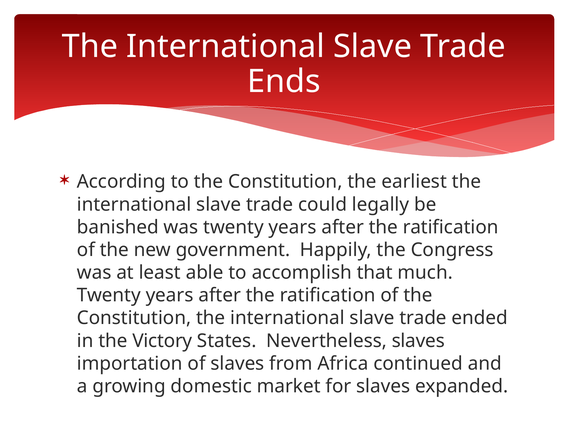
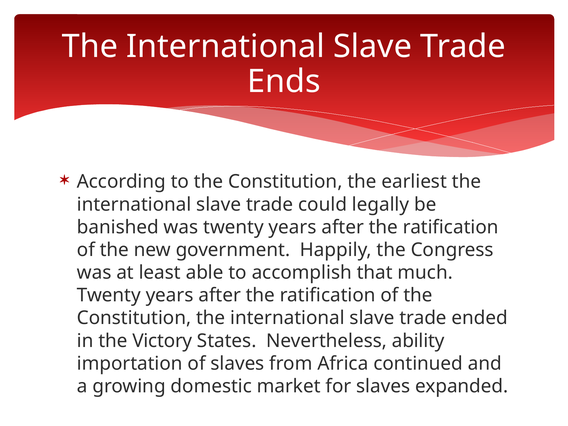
Nevertheless slaves: slaves -> ability
